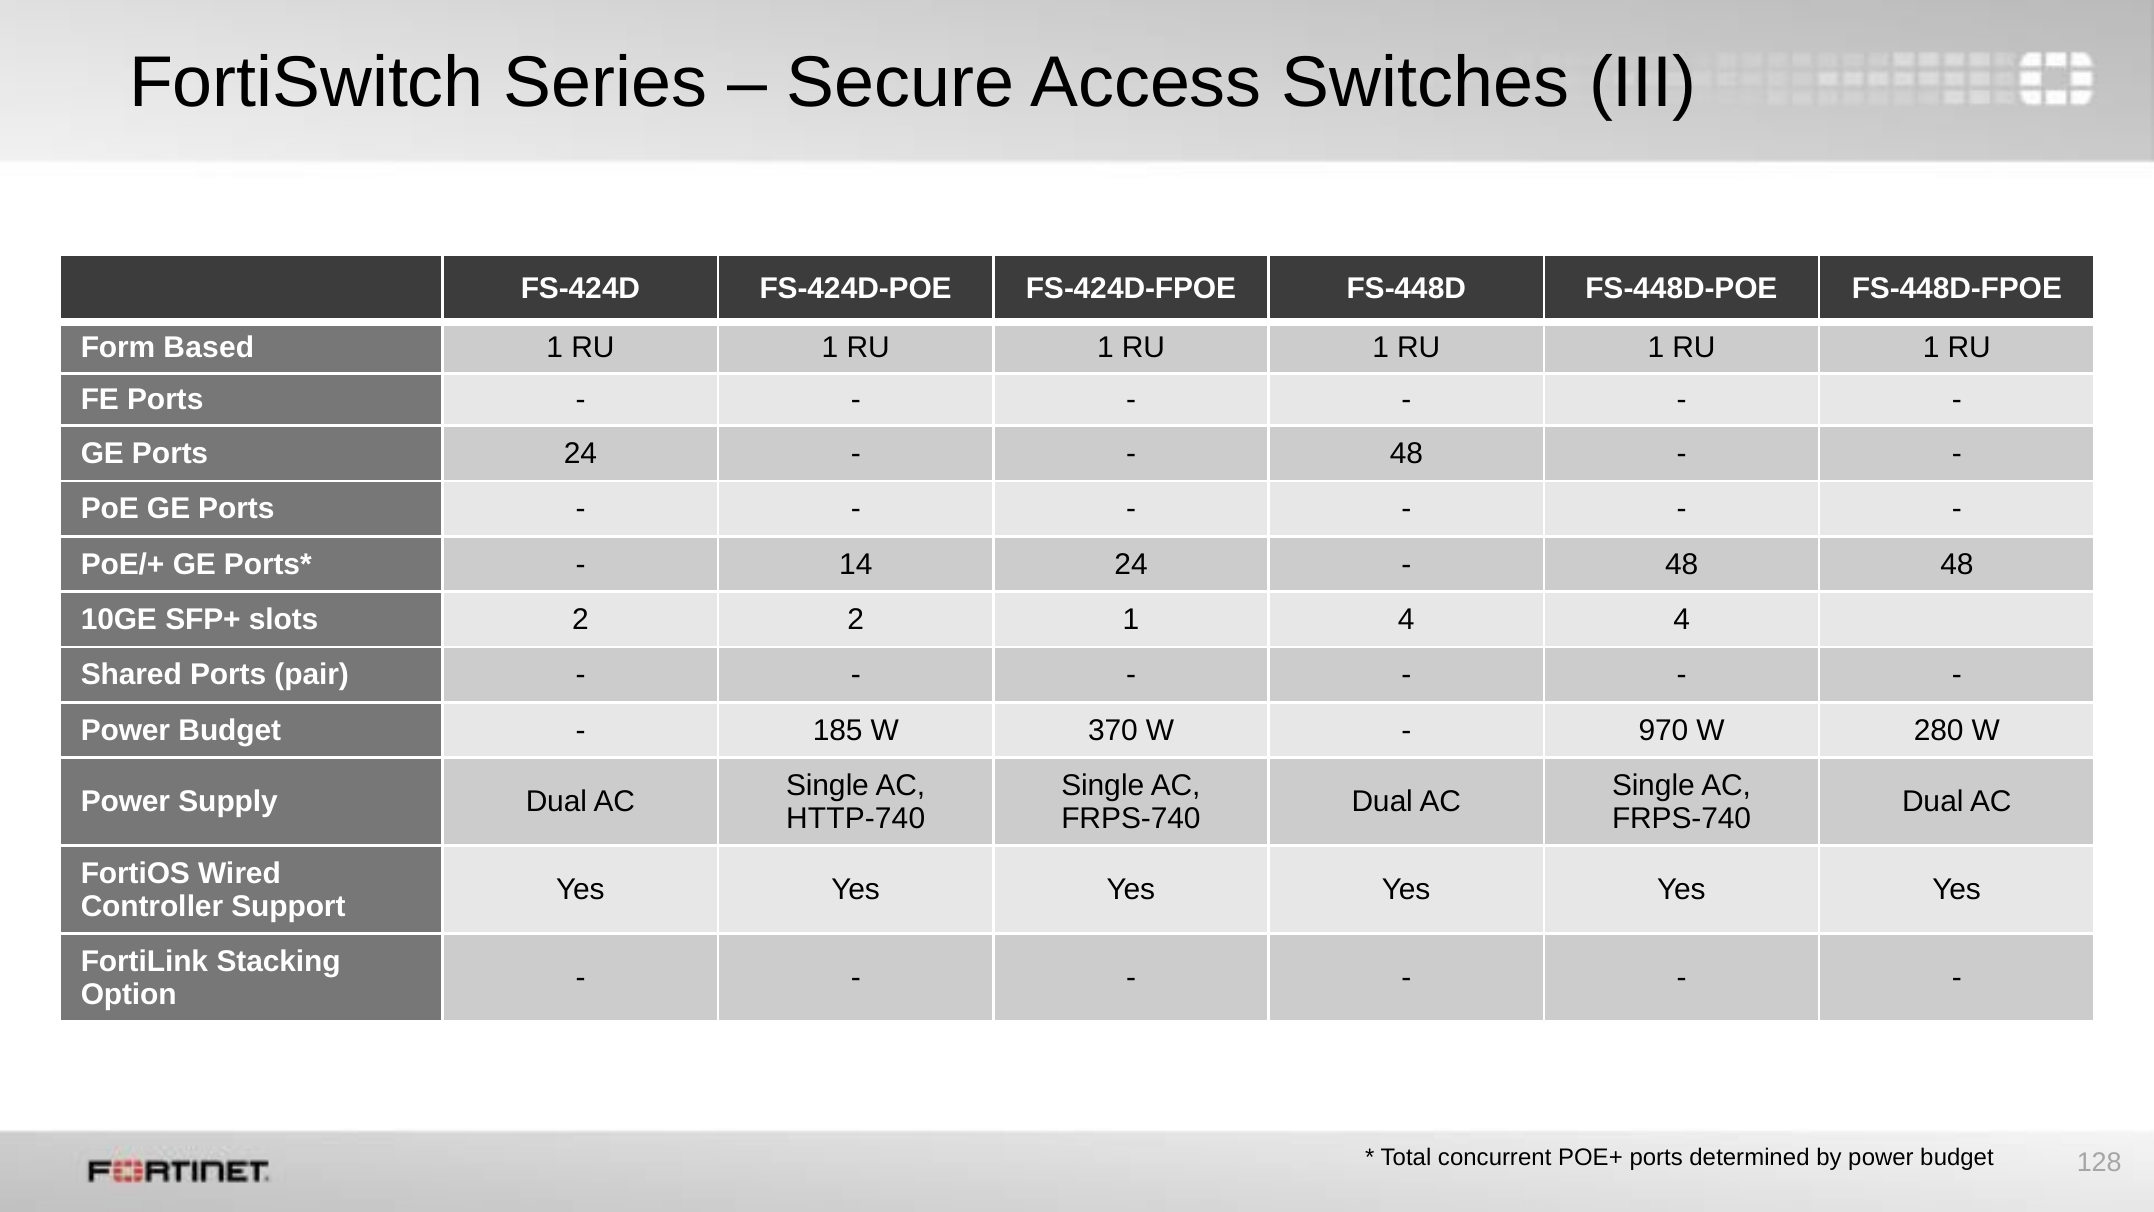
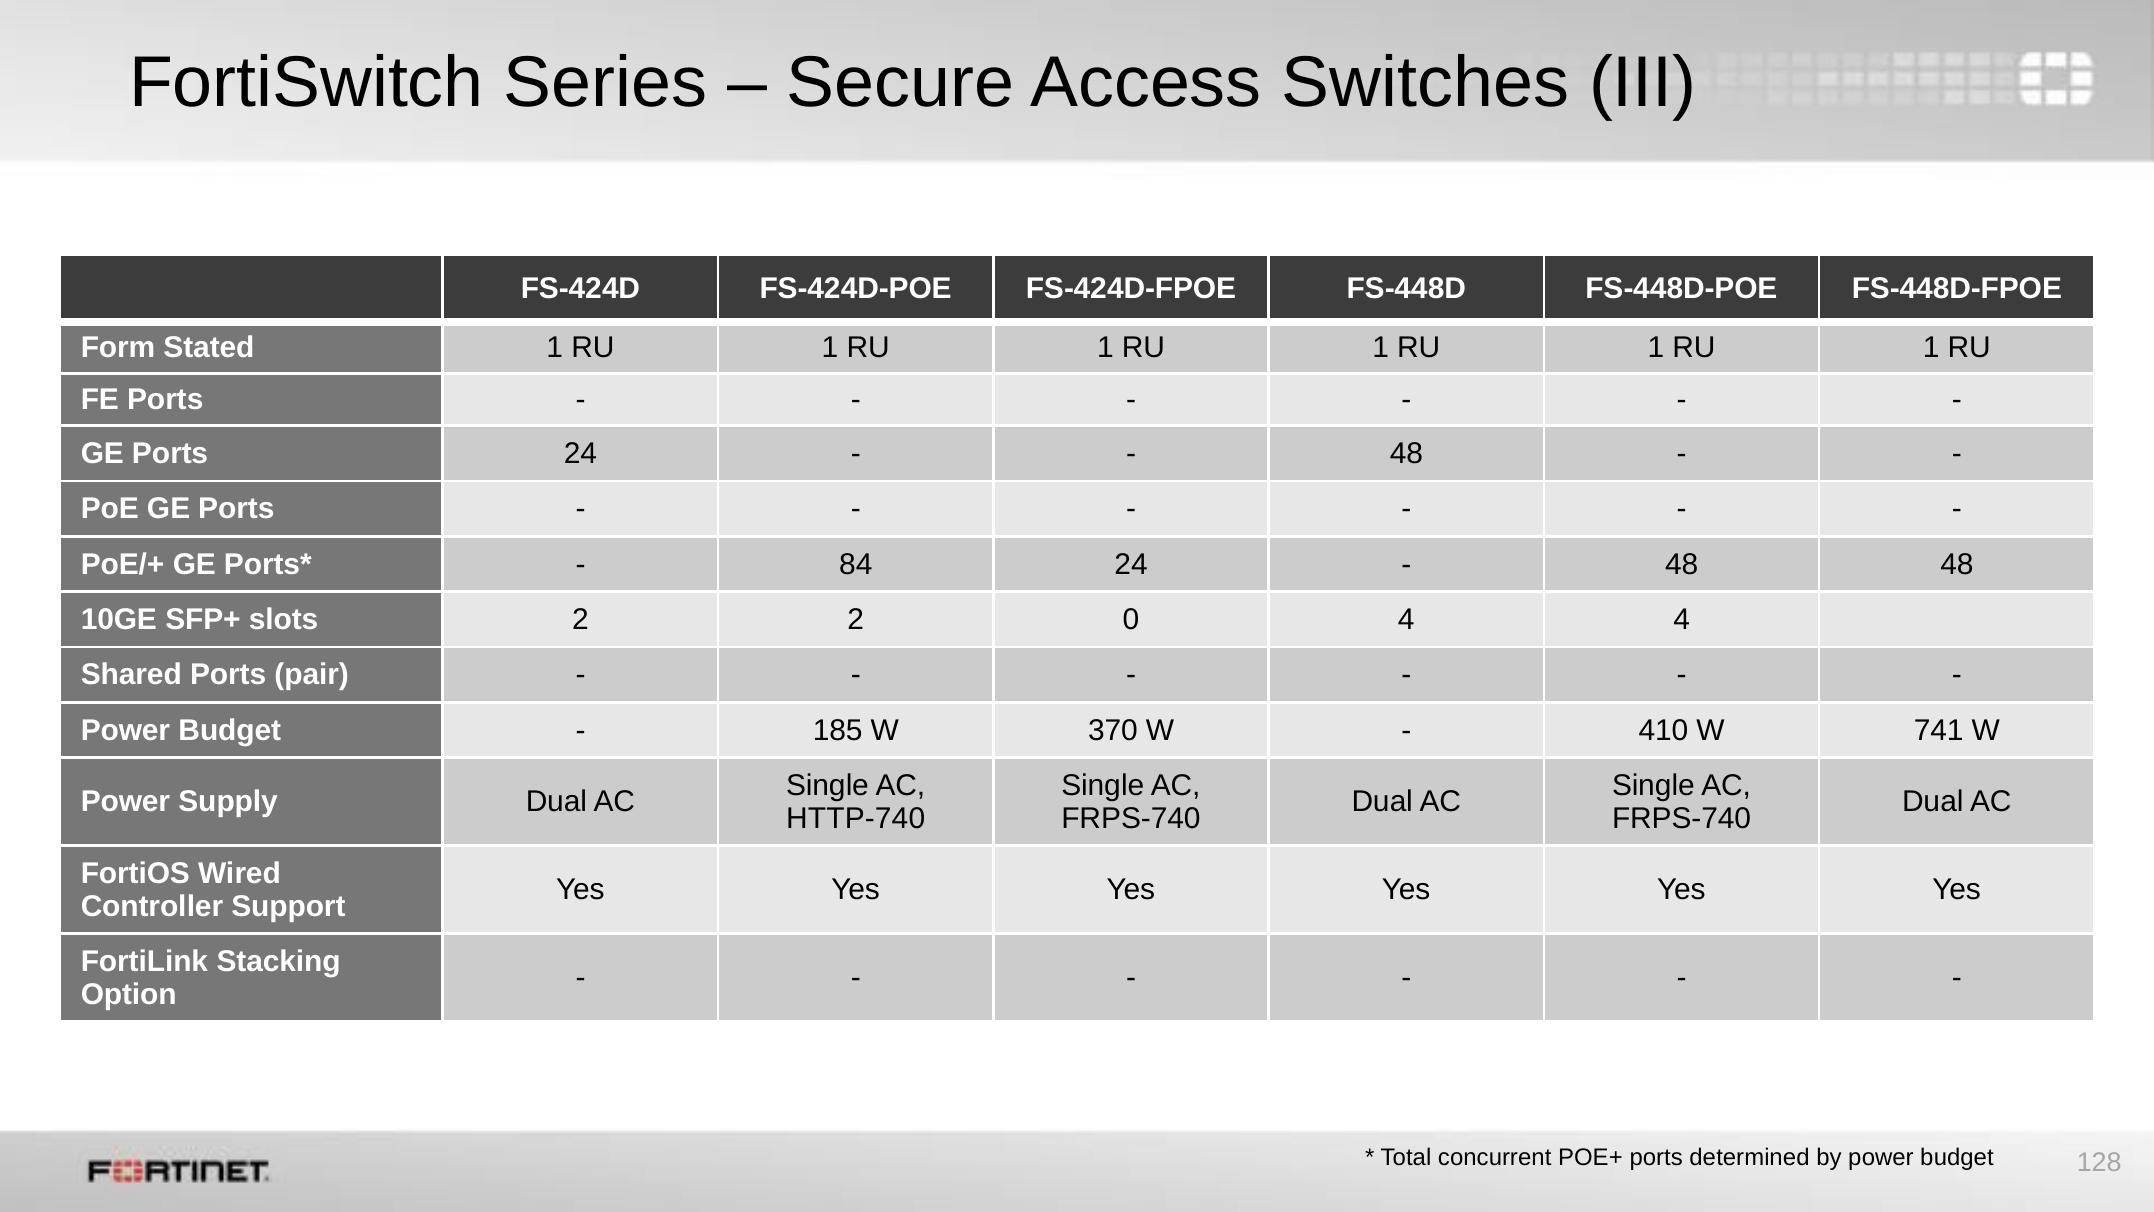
Based: Based -> Stated
14: 14 -> 84
2 1: 1 -> 0
970: 970 -> 410
280: 280 -> 741
